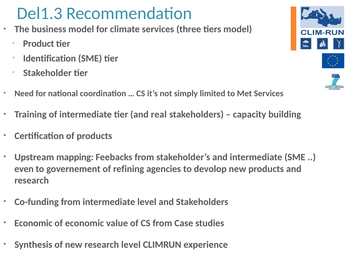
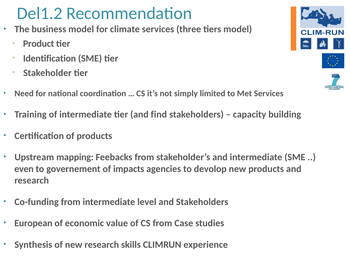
Del1.3: Del1.3 -> Del1.2
real: real -> find
refining: refining -> impacts
Economic at (33, 224): Economic -> European
research level: level -> skills
